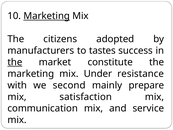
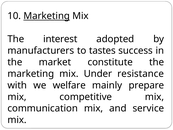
citizens: citizens -> interest
the at (15, 62) underline: present -> none
second: second -> welfare
satisfaction: satisfaction -> competitive
